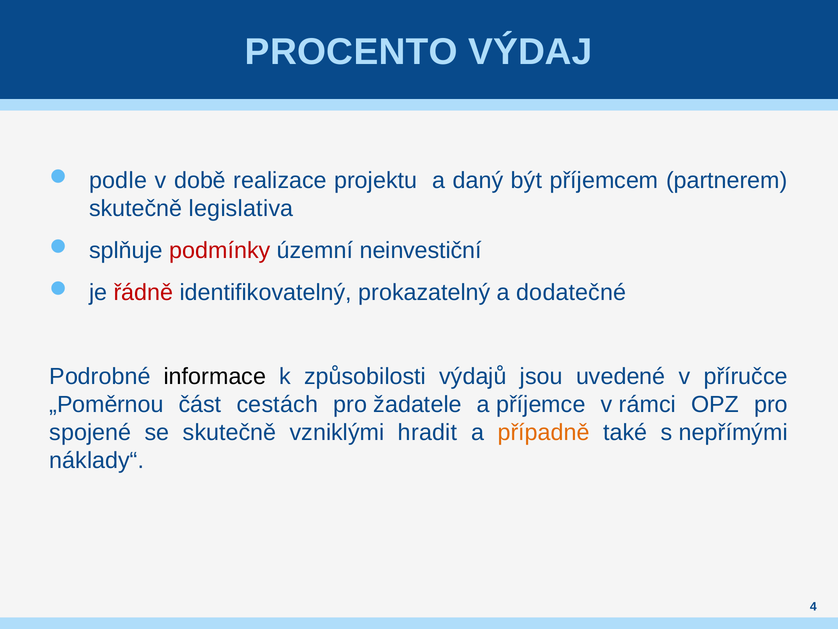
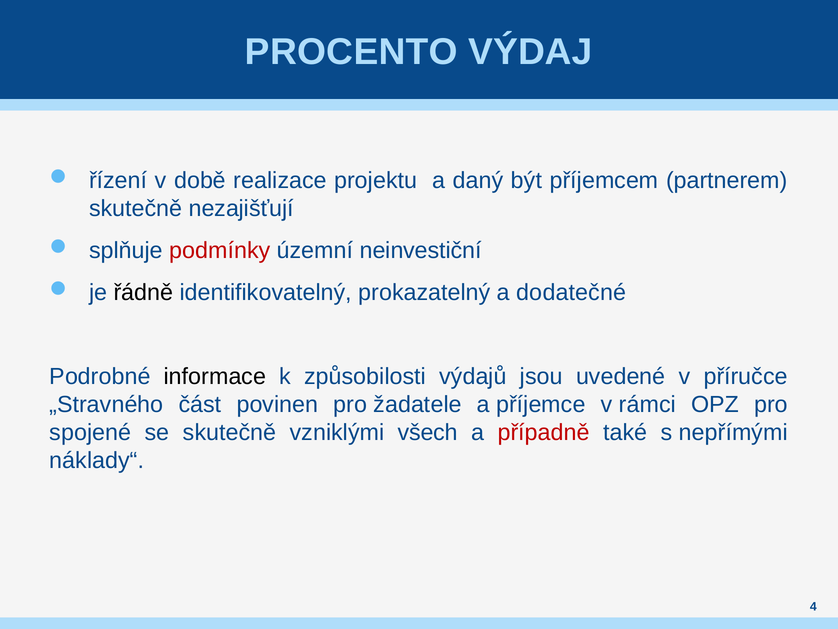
podle: podle -> řízení
legislativa: legislativa -> nezajišťují
řádně colour: red -> black
„Poměrnou: „Poměrnou -> „Stravného
cestách: cestách -> povinen
hradit: hradit -> všech
případně colour: orange -> red
